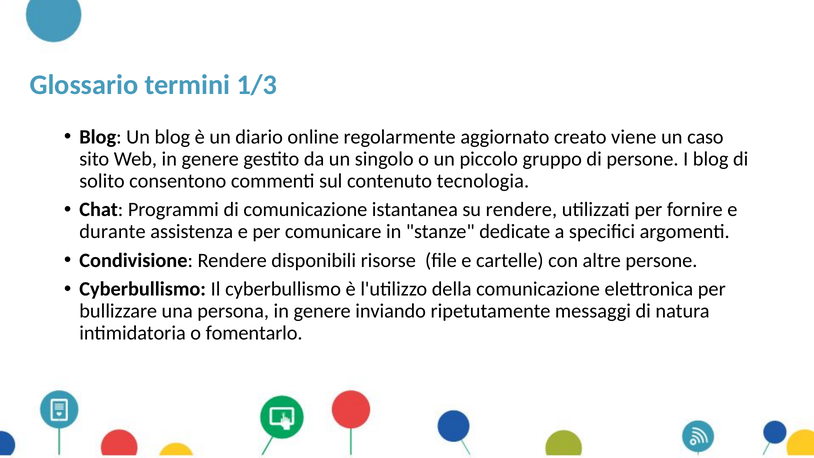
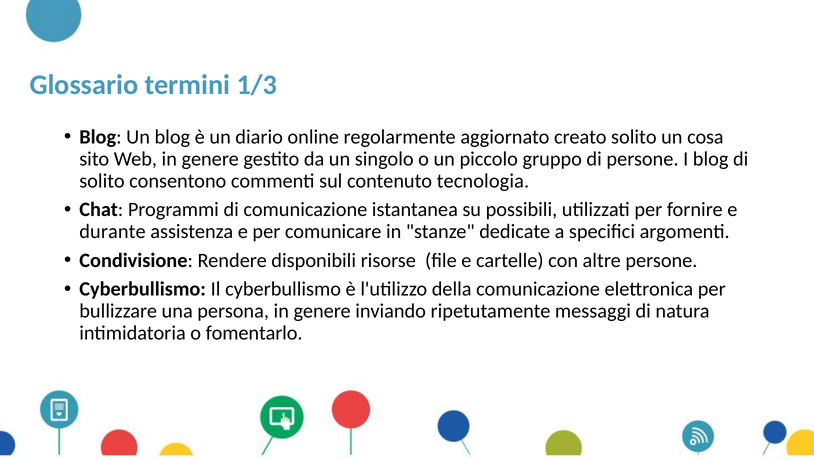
creato viene: viene -> solito
caso: caso -> cosa
su rendere: rendere -> possibili
